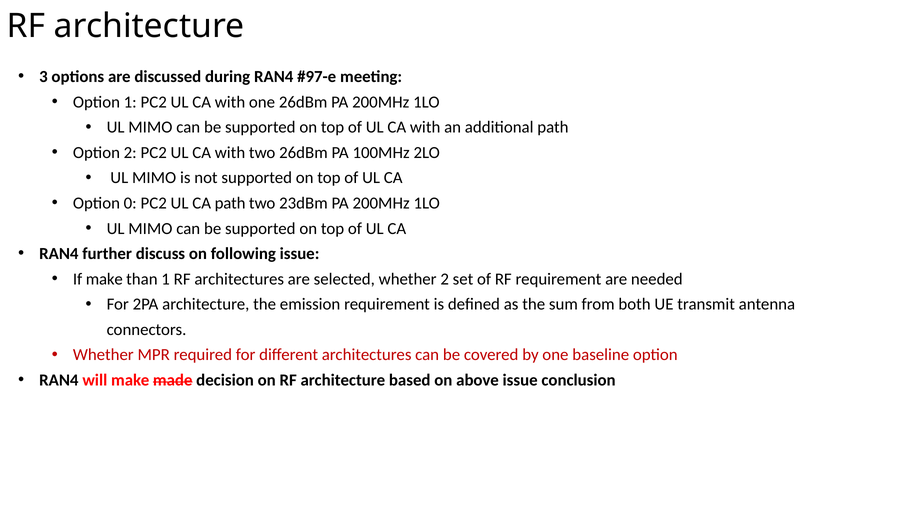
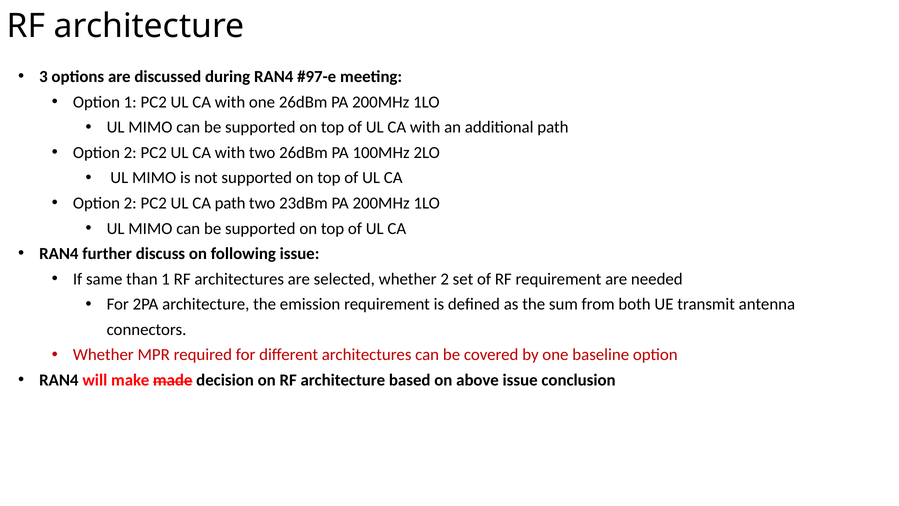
0 at (130, 203): 0 -> 2
If make: make -> same
